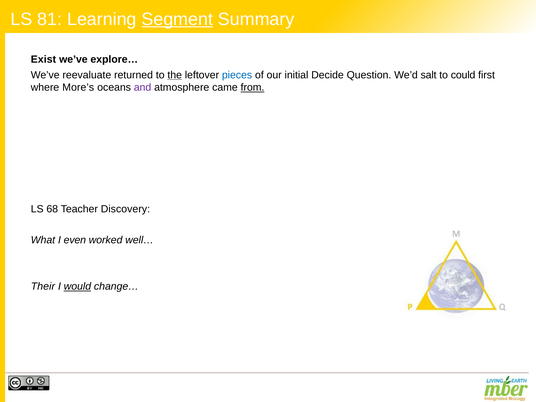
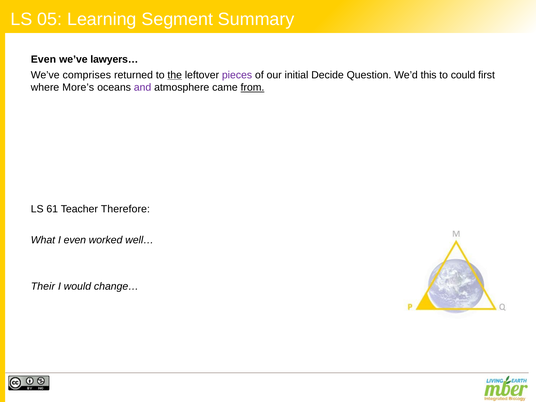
81: 81 -> 05
Segment underline: present -> none
Exist at (43, 60): Exist -> Even
explore…: explore… -> lawyers…
reevaluate: reevaluate -> comprises
pieces colour: blue -> purple
salt: salt -> this
68: 68 -> 61
Discovery: Discovery -> Therefore
would underline: present -> none
